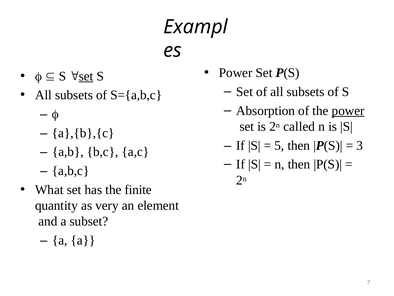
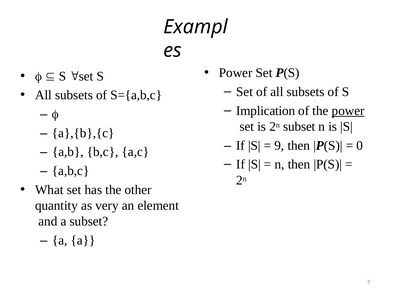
set at (86, 76) underline: present -> none
Absorption: Absorption -> Implication
n called: called -> subset
5: 5 -> 9
3: 3 -> 0
finite: finite -> other
